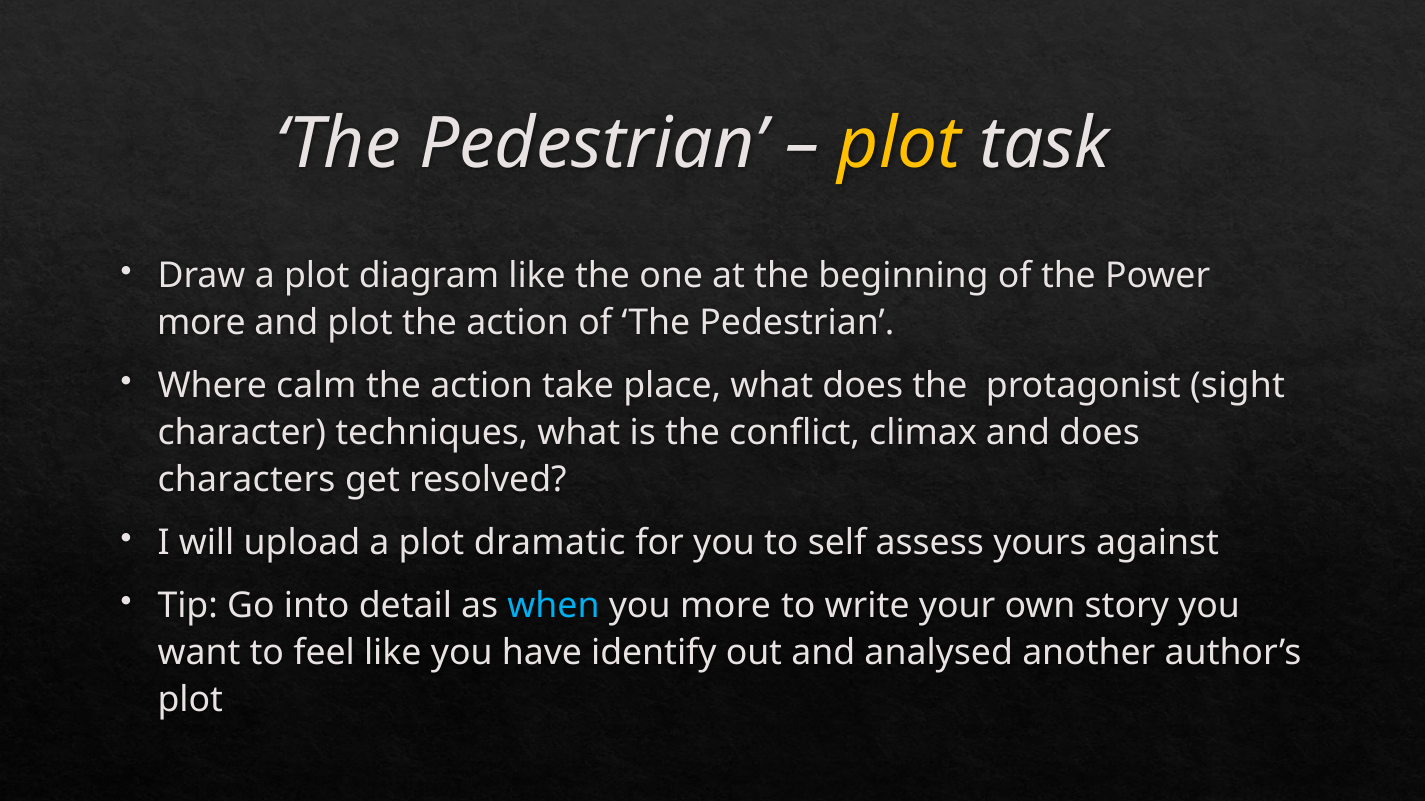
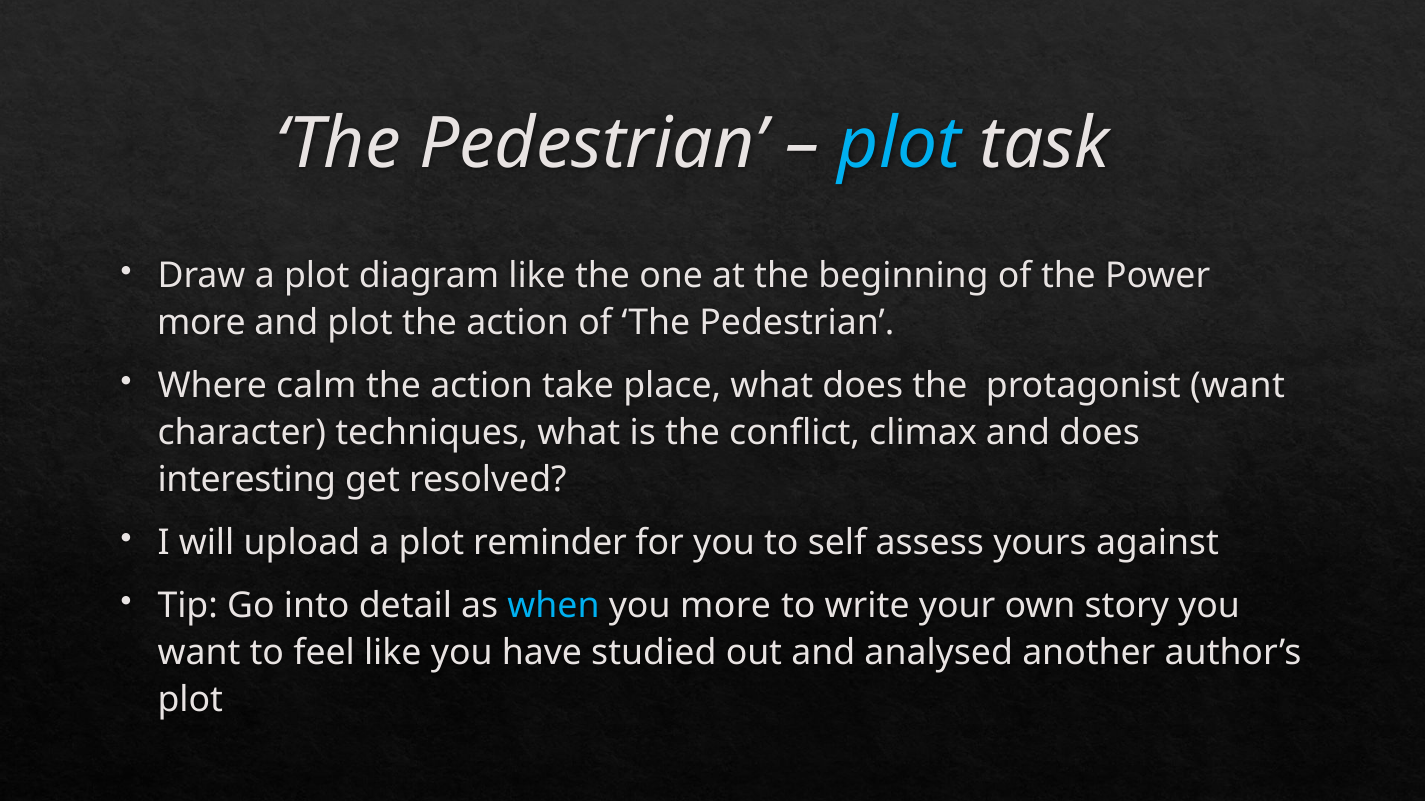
plot at (900, 144) colour: yellow -> light blue
protagonist sight: sight -> want
characters: characters -> interesting
dramatic: dramatic -> reminder
identify: identify -> studied
